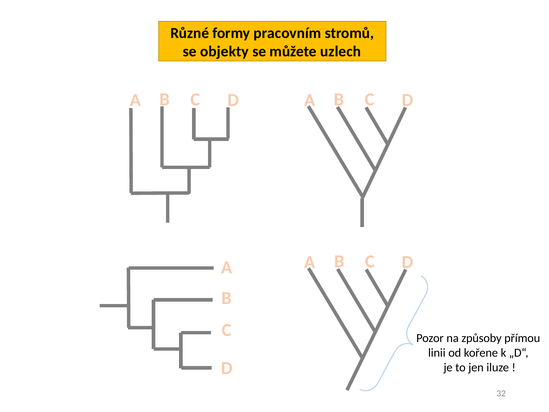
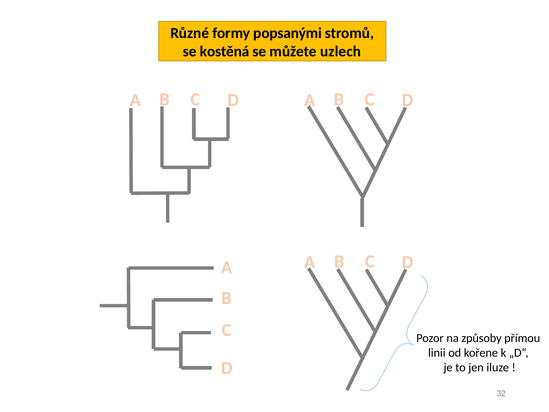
pracovním: pracovním -> popsanými
objekty: objekty -> kostěná
